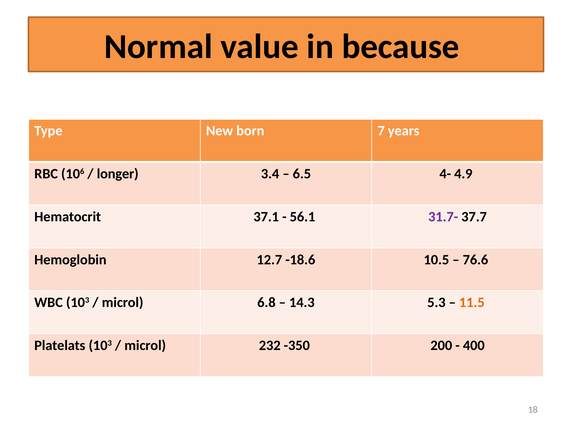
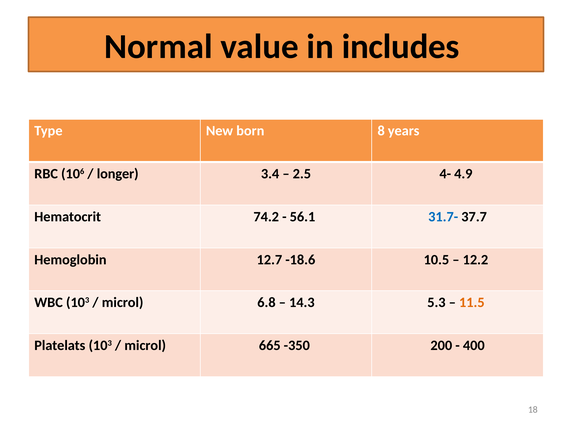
because: because -> includes
7: 7 -> 8
6.5: 6.5 -> 2.5
37.1: 37.1 -> 74.2
31.7- colour: purple -> blue
76.6: 76.6 -> 12.2
232: 232 -> 665
